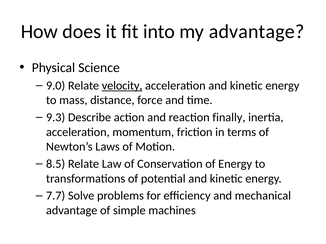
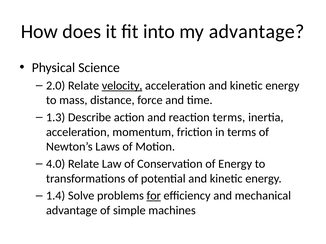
9.0: 9.0 -> 2.0
9.3: 9.3 -> 1.3
reaction finally: finally -> terms
8.5: 8.5 -> 4.0
7.7: 7.7 -> 1.4
for underline: none -> present
